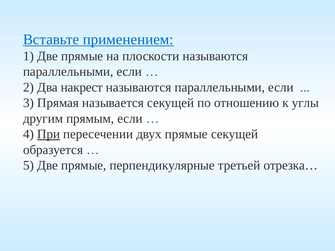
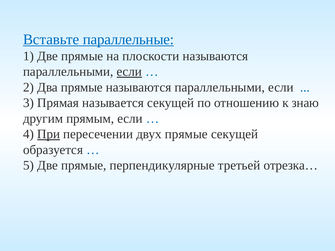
применением: применением -> параллельные
если at (129, 72) underline: none -> present
Два накрест: накрест -> прямые
углы: углы -> знаю
